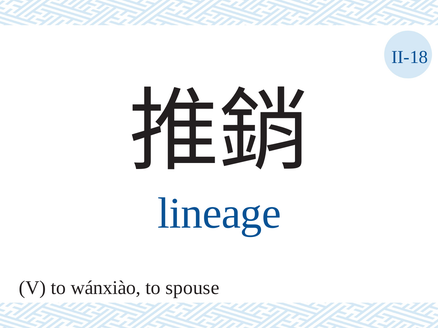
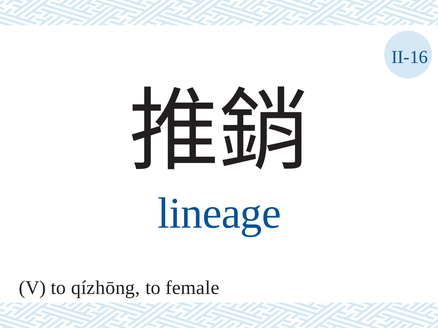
II-18: II-18 -> II-16
wánxiào: wánxiào -> qízhōng
spouse: spouse -> female
